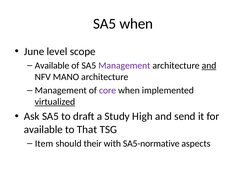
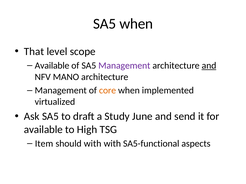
June: June -> That
core colour: purple -> orange
virtualized underline: present -> none
High: High -> June
That: That -> High
should their: their -> with
SA5-normative: SA5-normative -> SA5-functional
